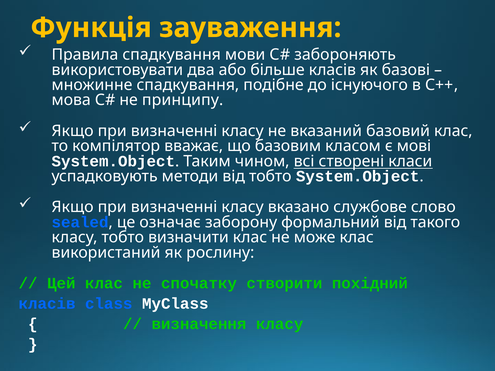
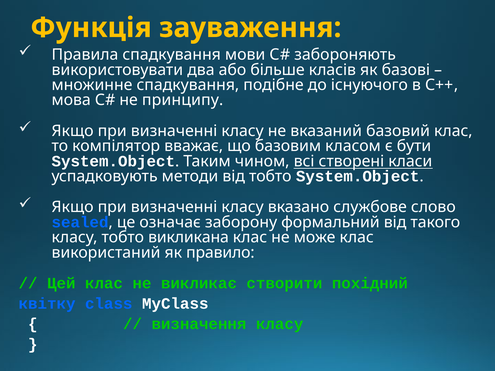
мові: мові -> бути
визначити: визначити -> викликана
рослину: рослину -> правило
спочатку: спочатку -> викликає
класів at (47, 304): класів -> квітку
